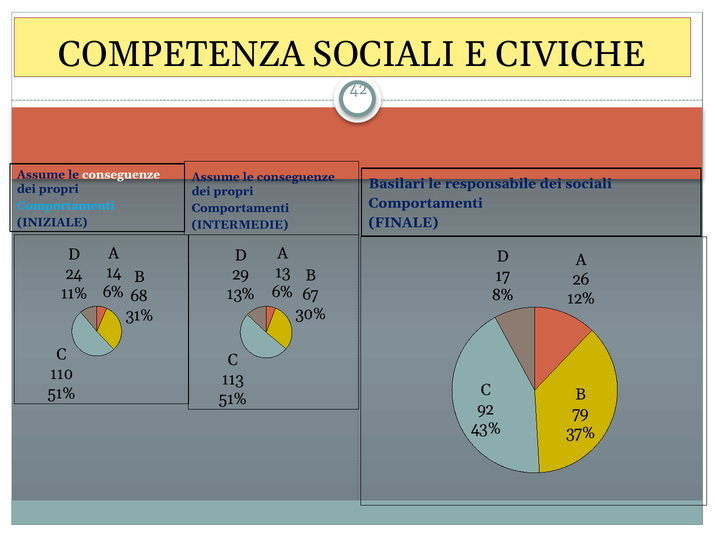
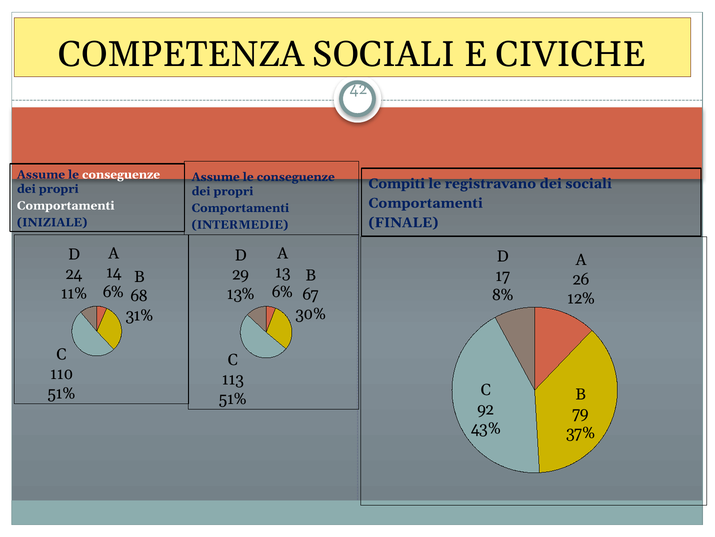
Basilari: Basilari -> Compiti
responsabile: responsabile -> registravano
Comportamenti at (66, 205) colour: light blue -> white
